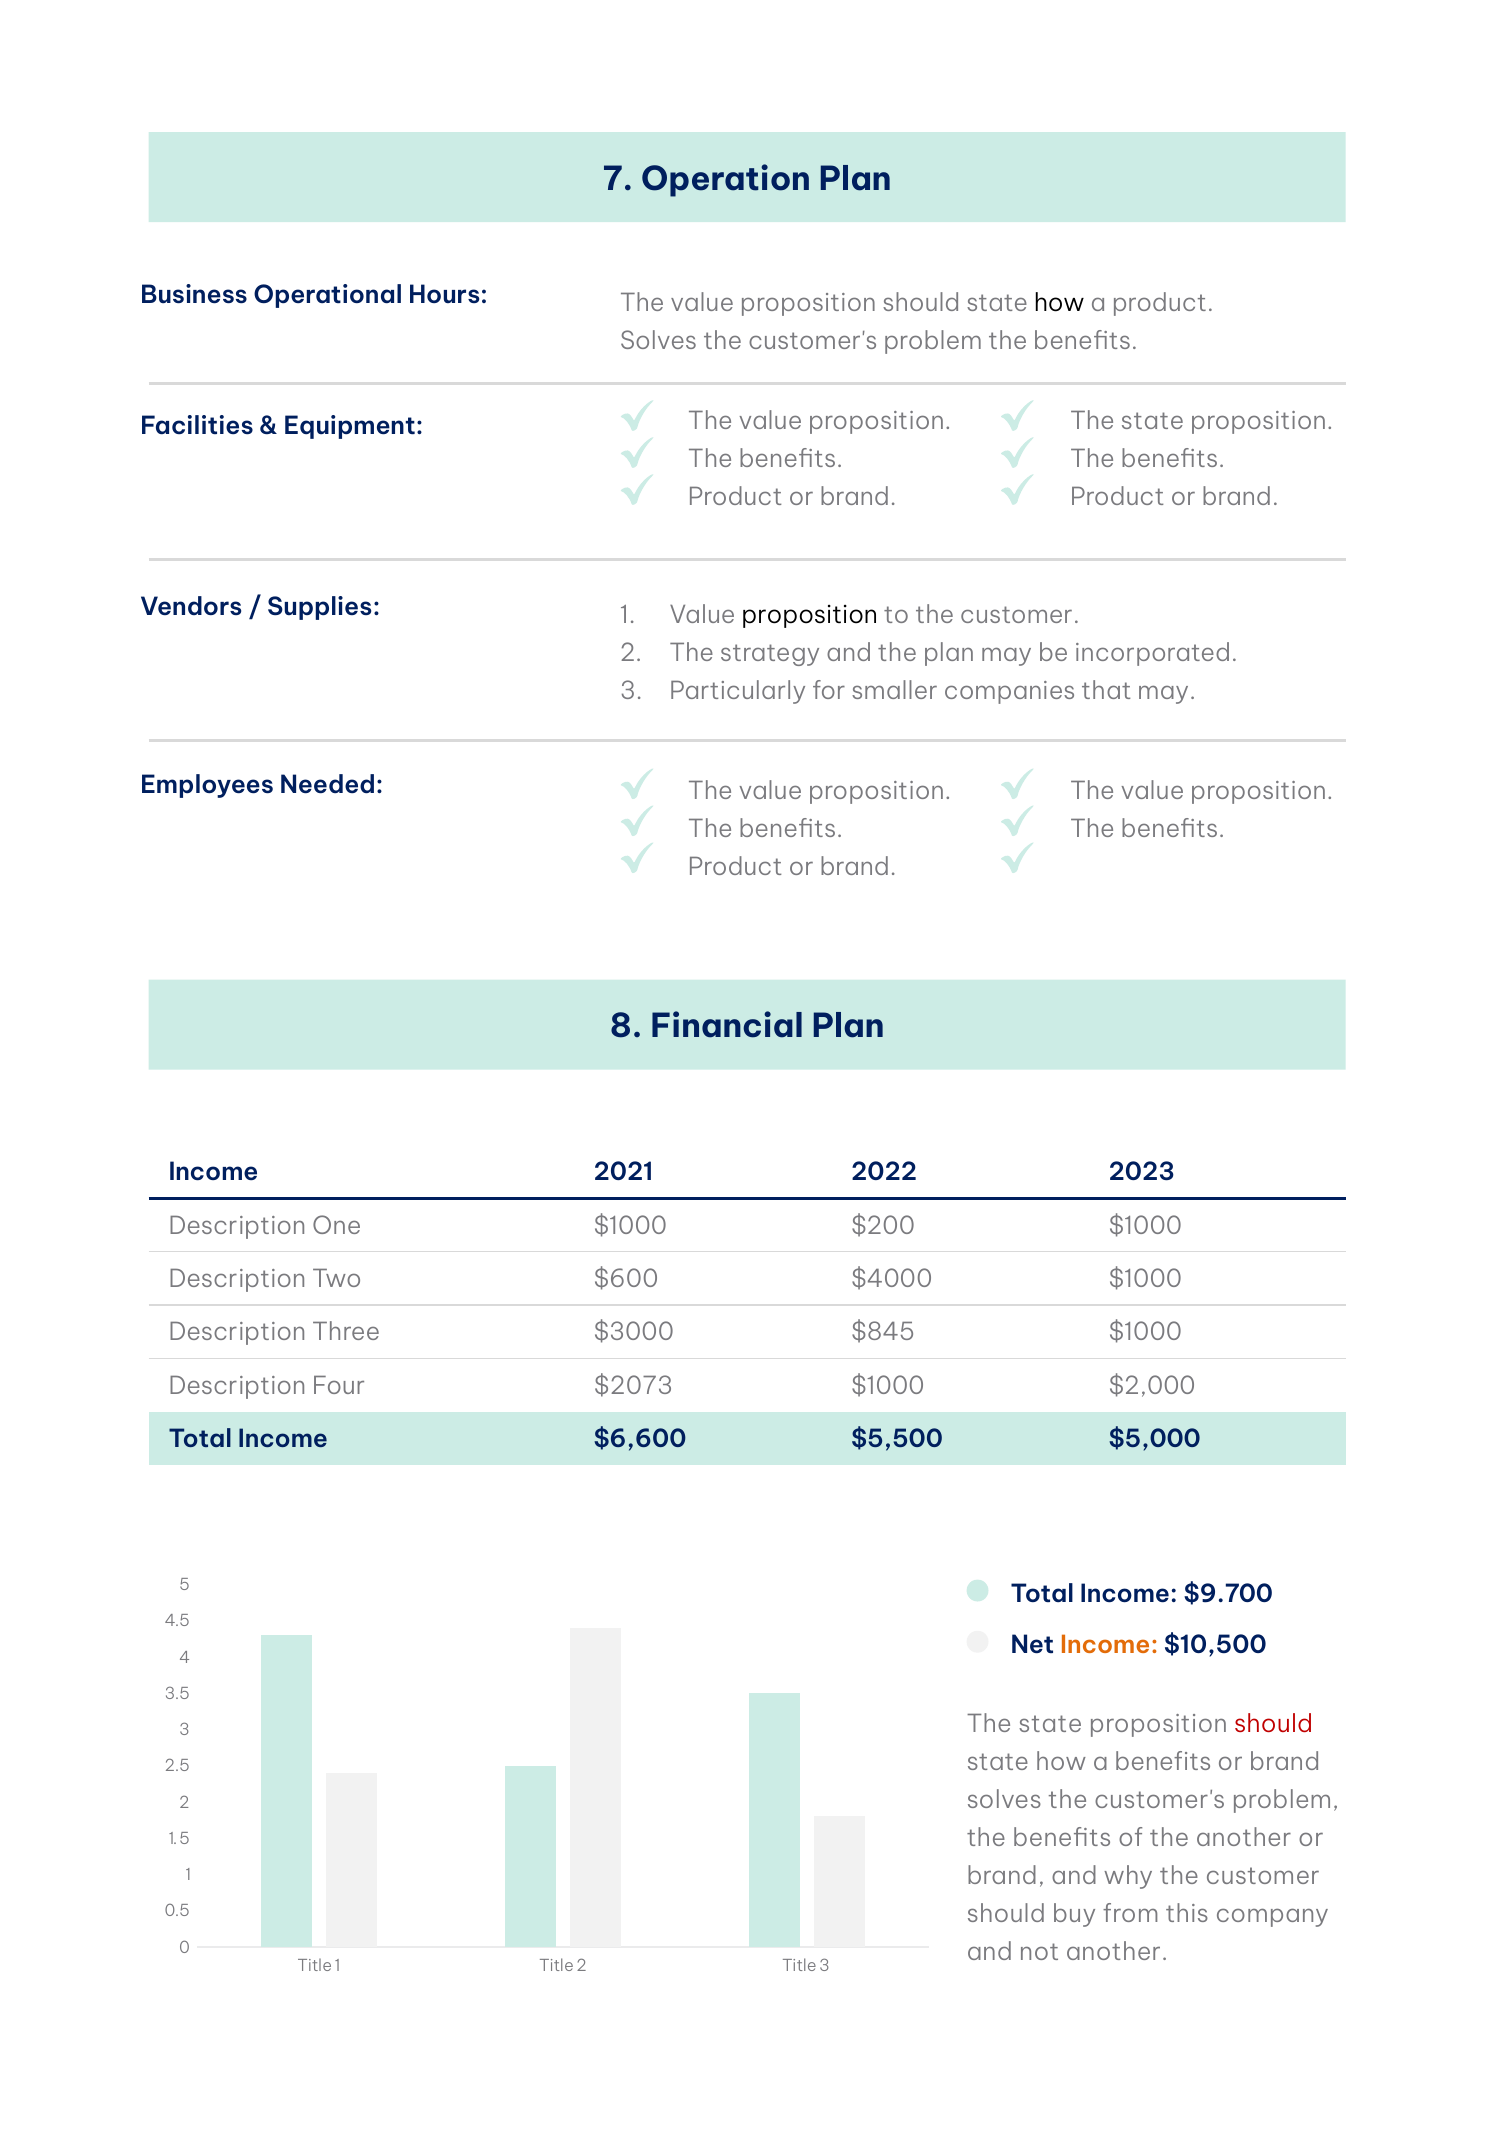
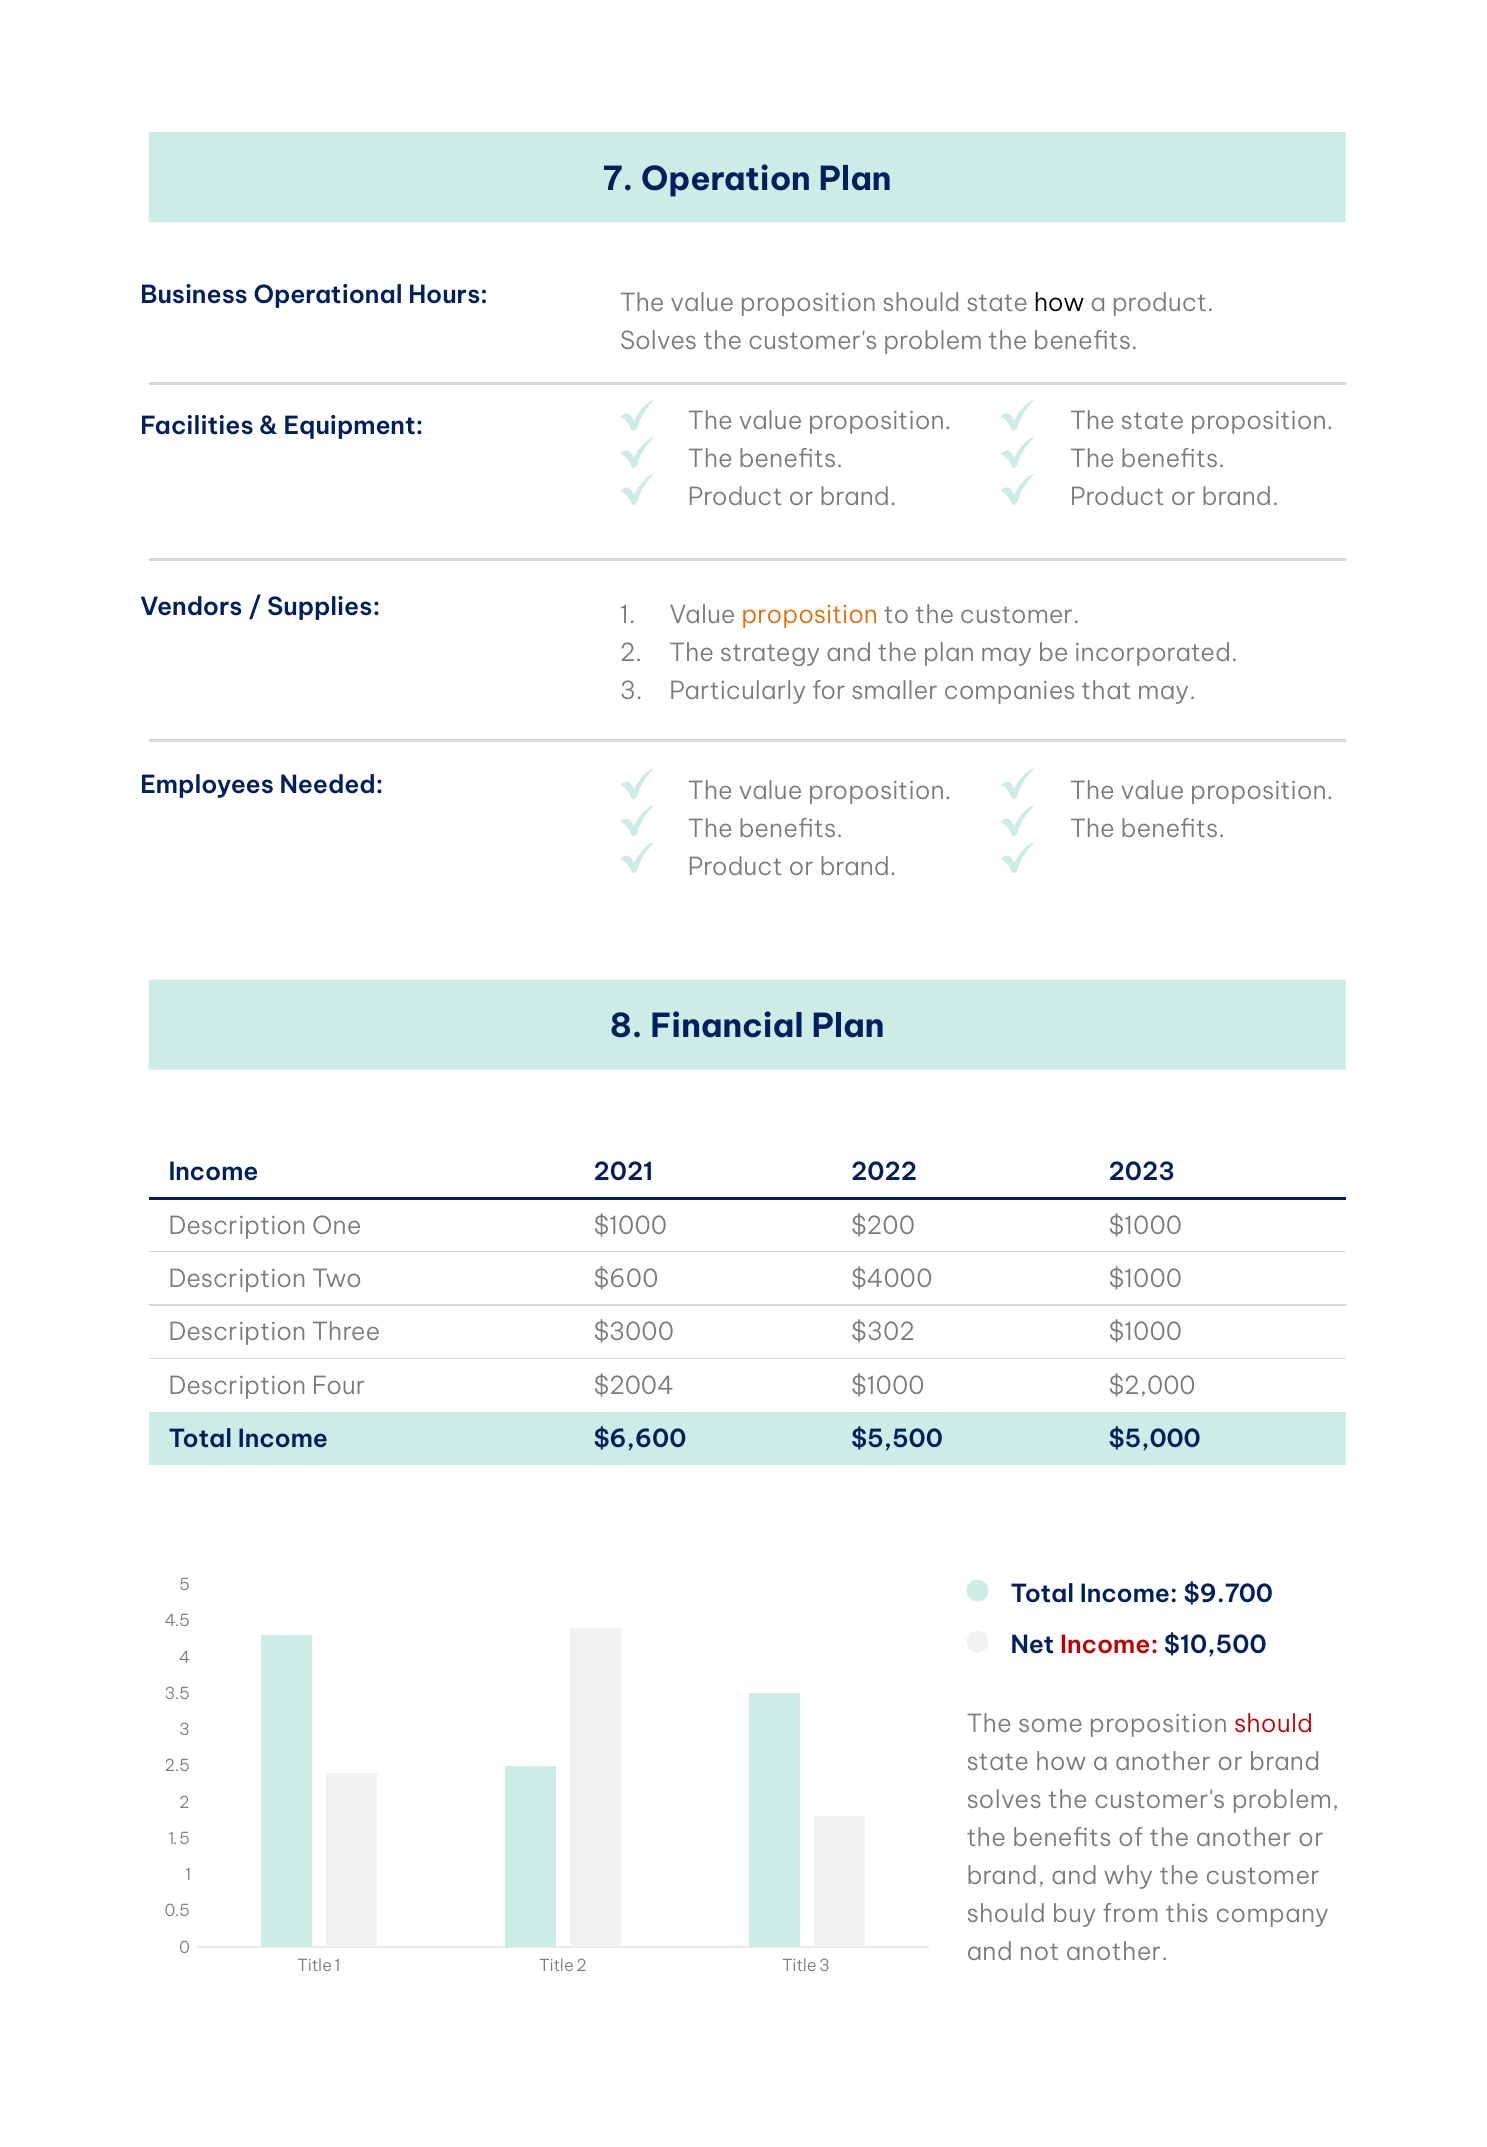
proposition at (810, 615) colour: black -> orange
$845: $845 -> $302
$2073: $2073 -> $2004
Income at (1109, 1646) colour: orange -> red
state at (1050, 1725): state -> some
a benefits: benefits -> another
